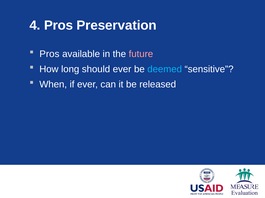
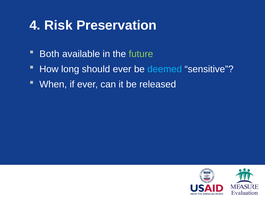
4 Pros: Pros -> Risk
Pros at (49, 54): Pros -> Both
future colour: pink -> light green
